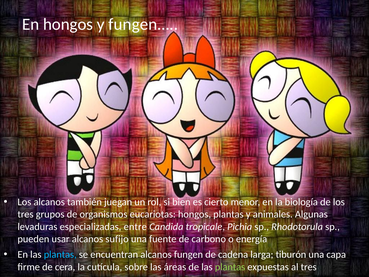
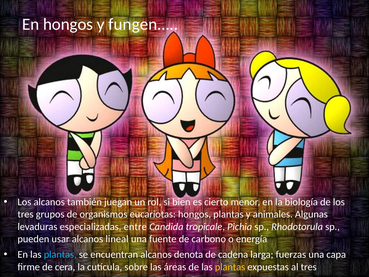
sufijo: sufijo -> lineal
fungen: fungen -> denota
tiburón: tiburón -> fuerzas
plantas at (230, 267) colour: light green -> yellow
